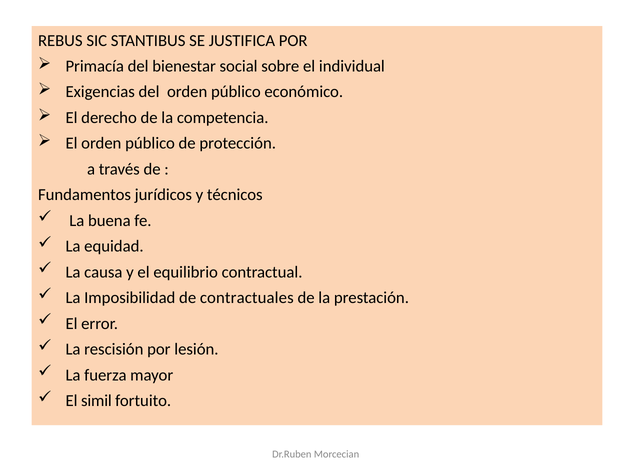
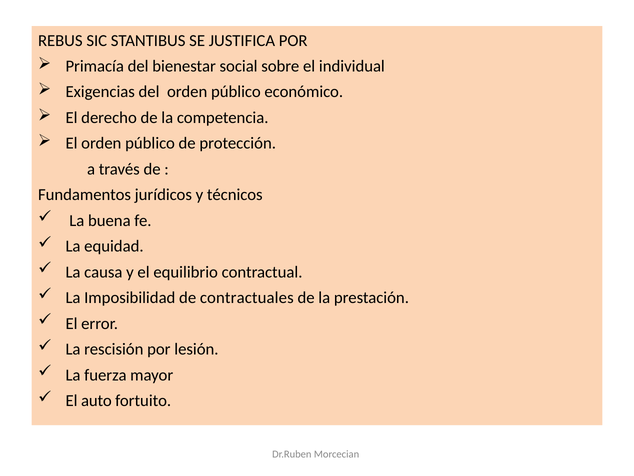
simil: simil -> auto
